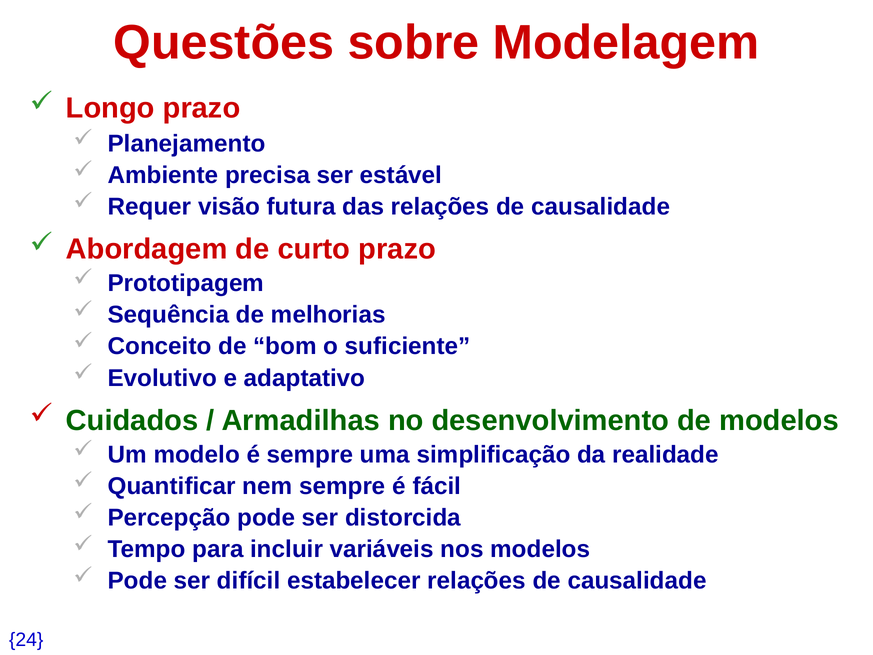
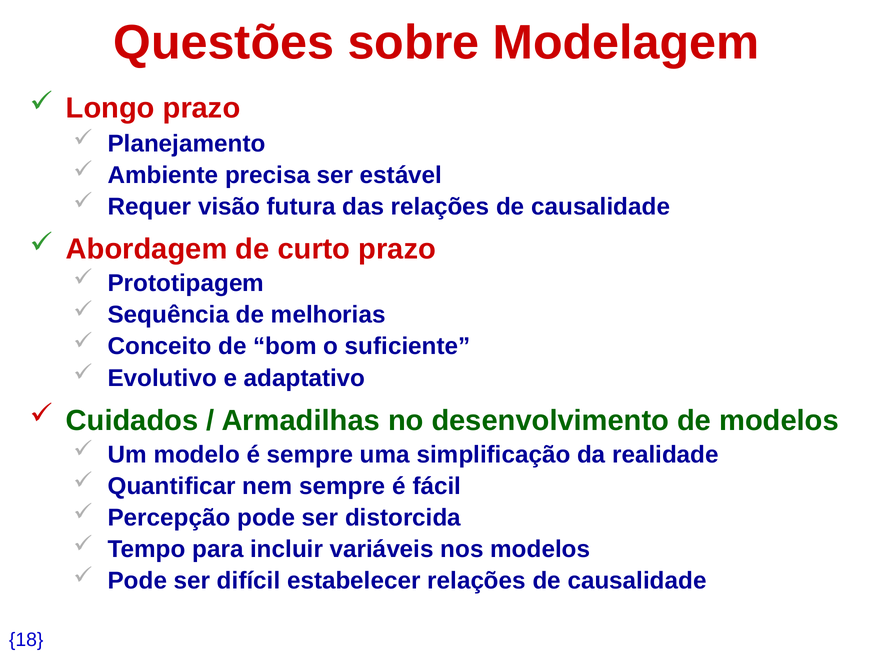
24: 24 -> 18
